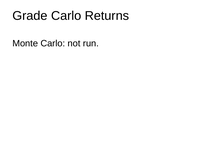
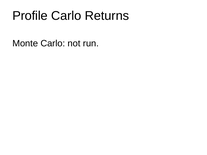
Grade: Grade -> Profile
